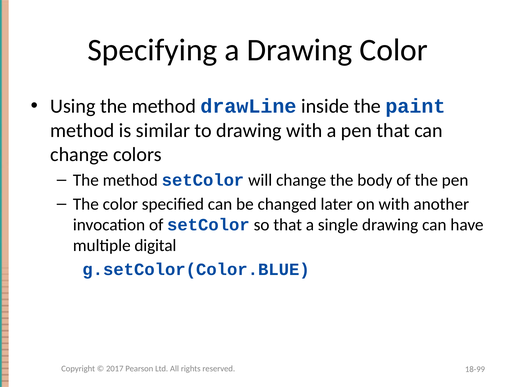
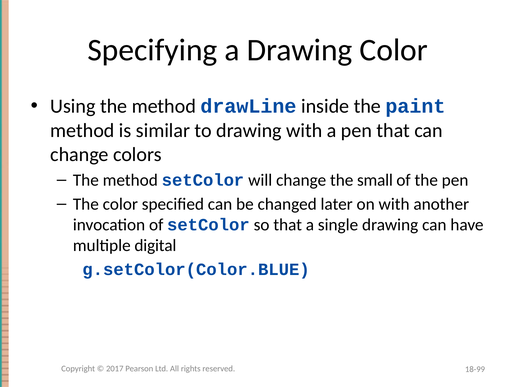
body: body -> small
